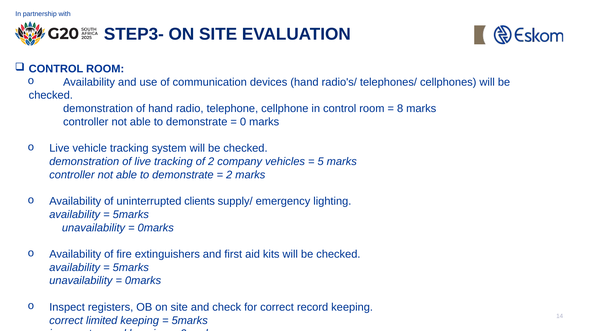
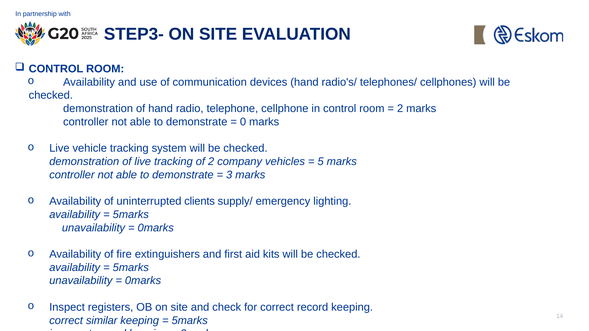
8 at (400, 109): 8 -> 2
2 at (229, 175): 2 -> 3
limited: limited -> similar
